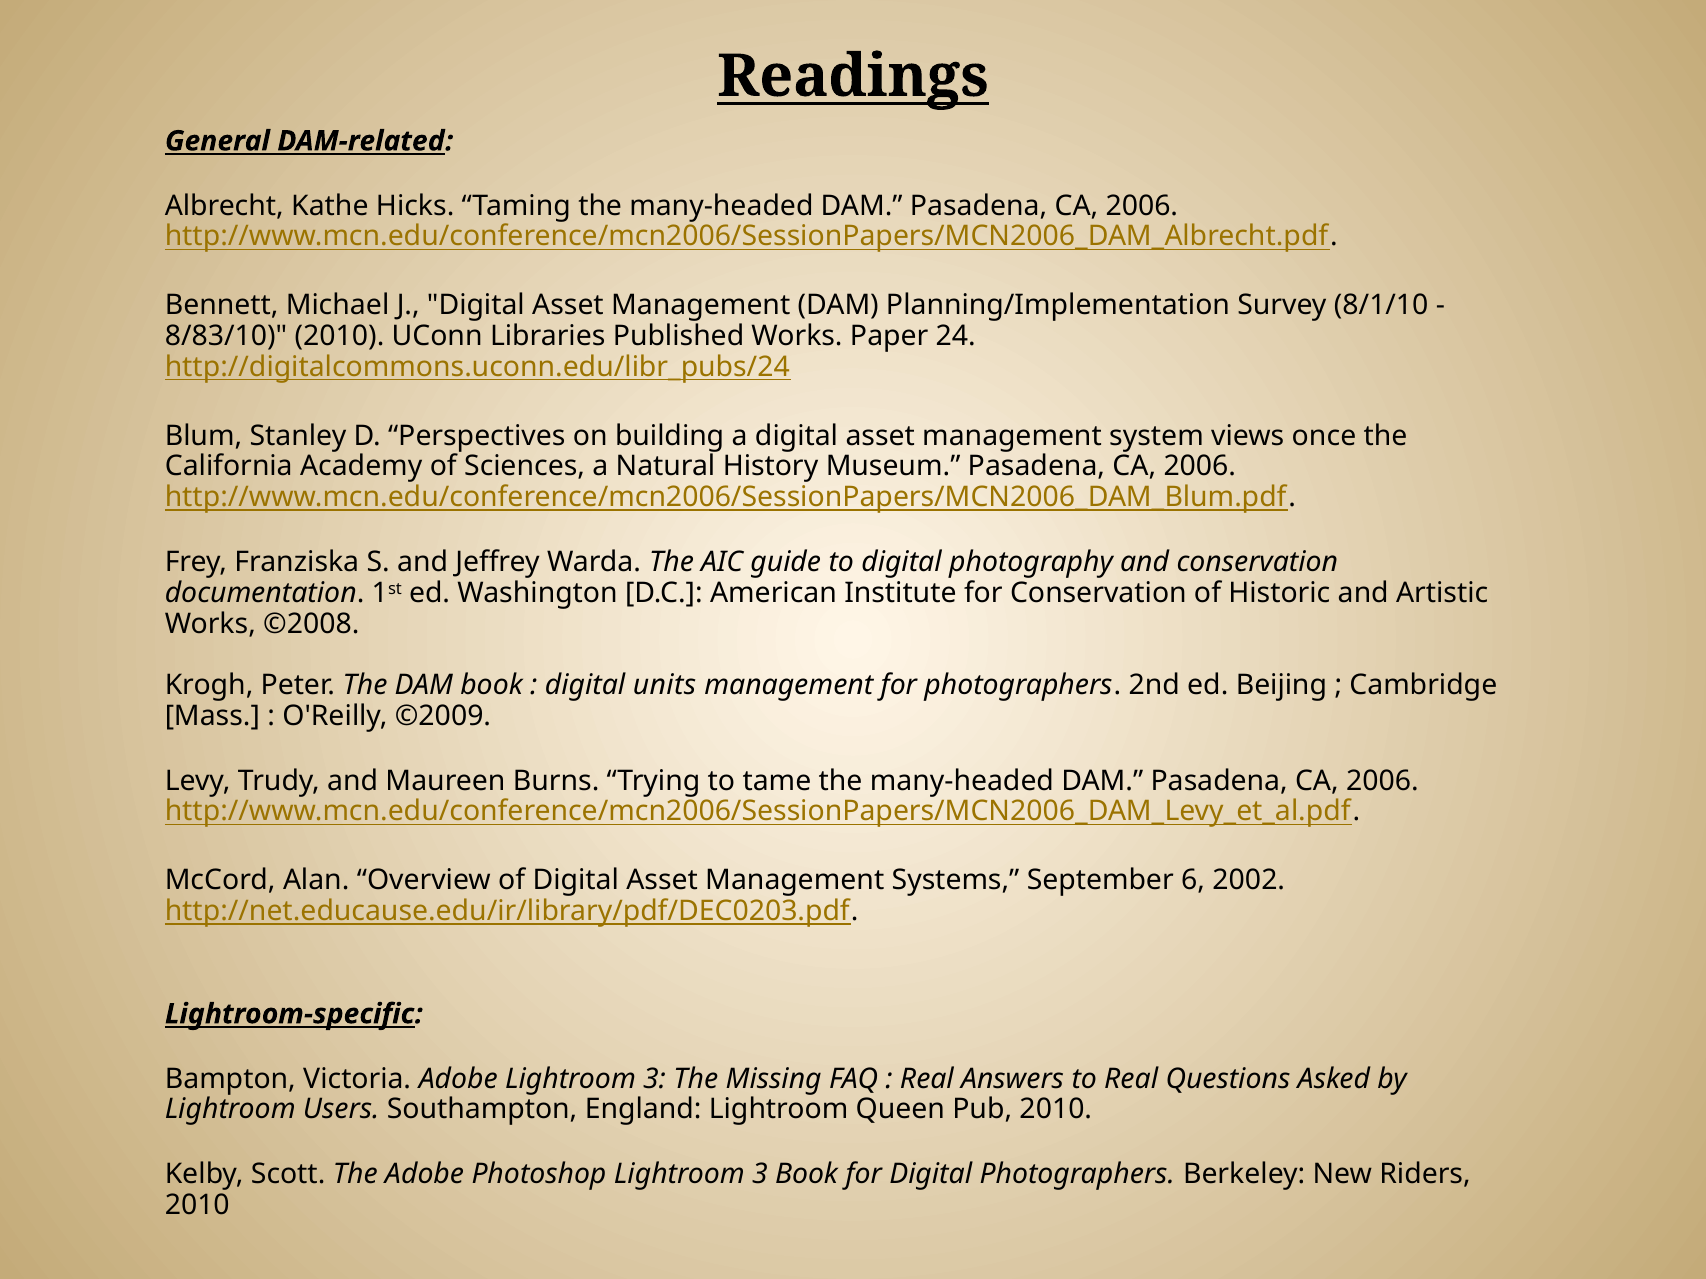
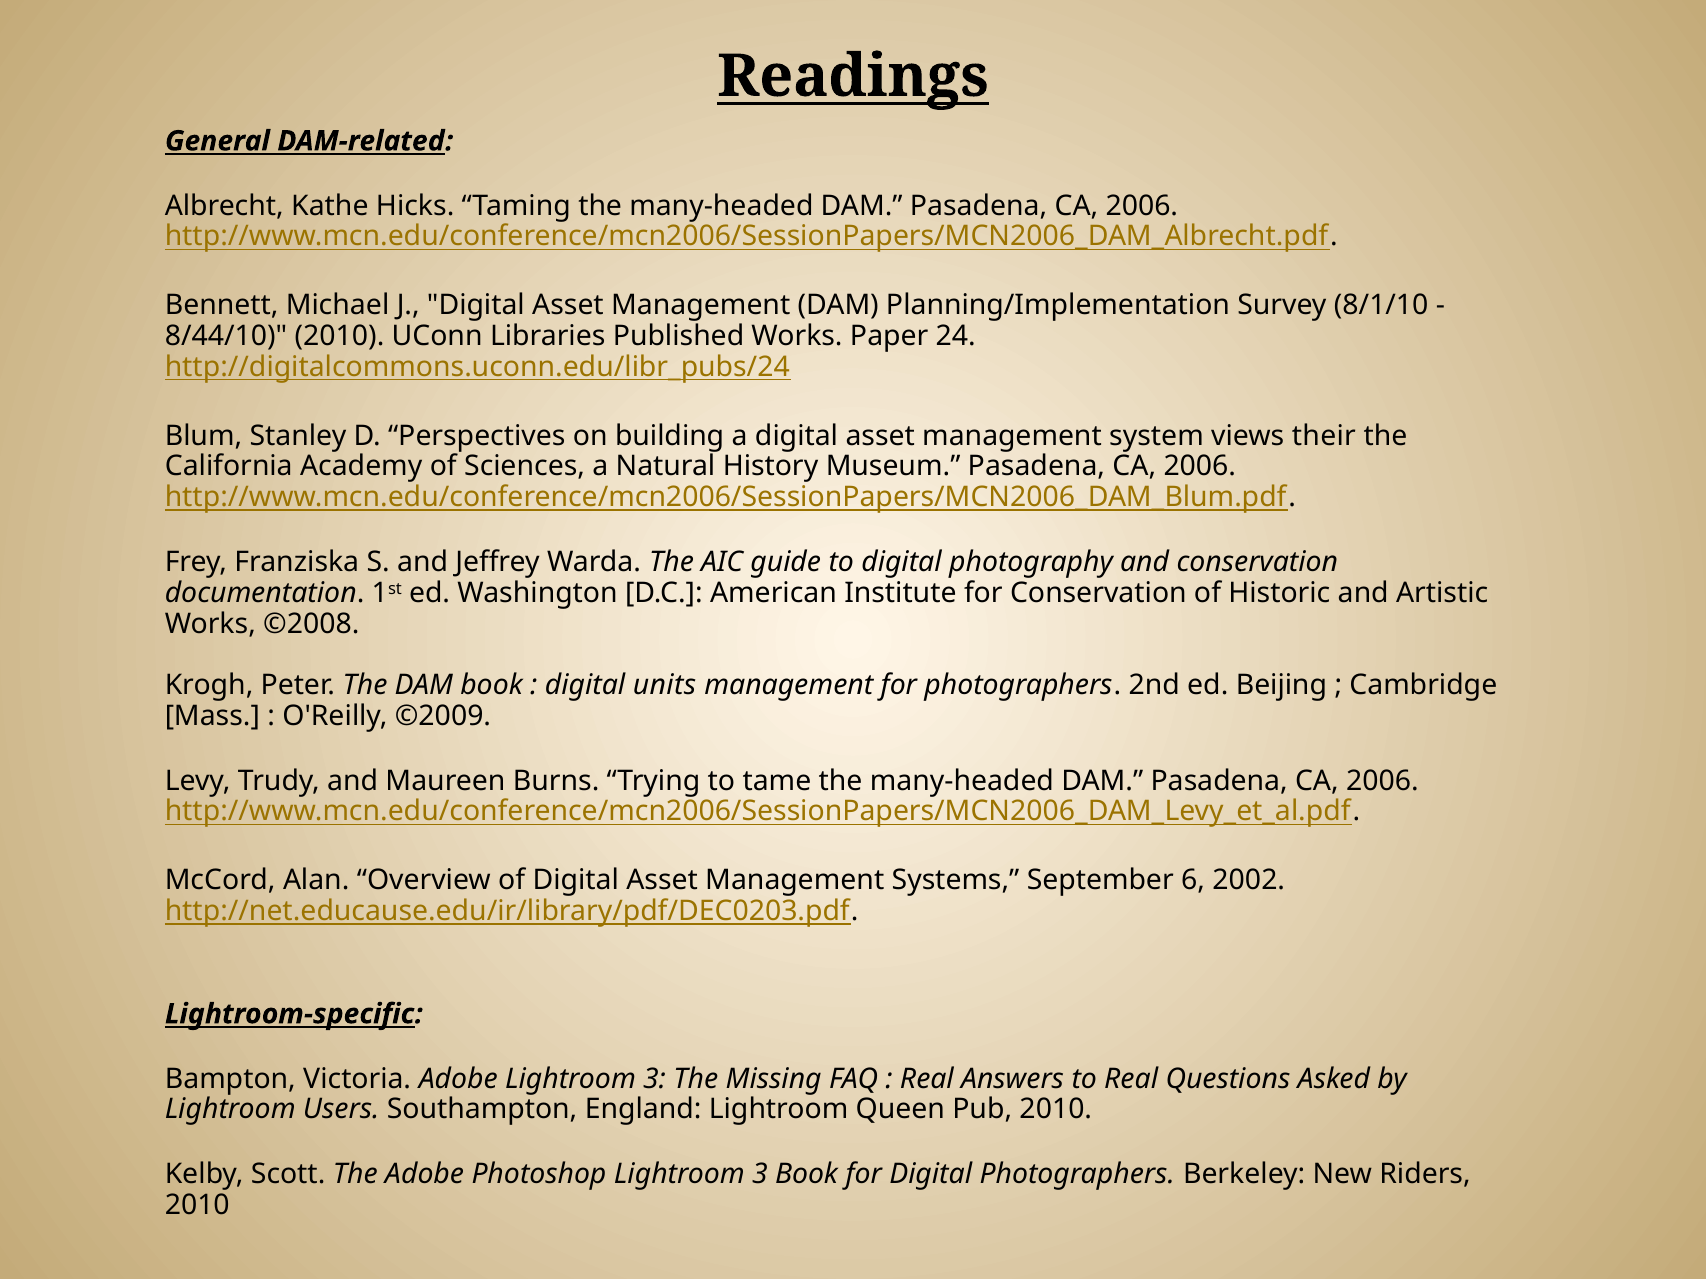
8/83/10: 8/83/10 -> 8/44/10
once: once -> their
